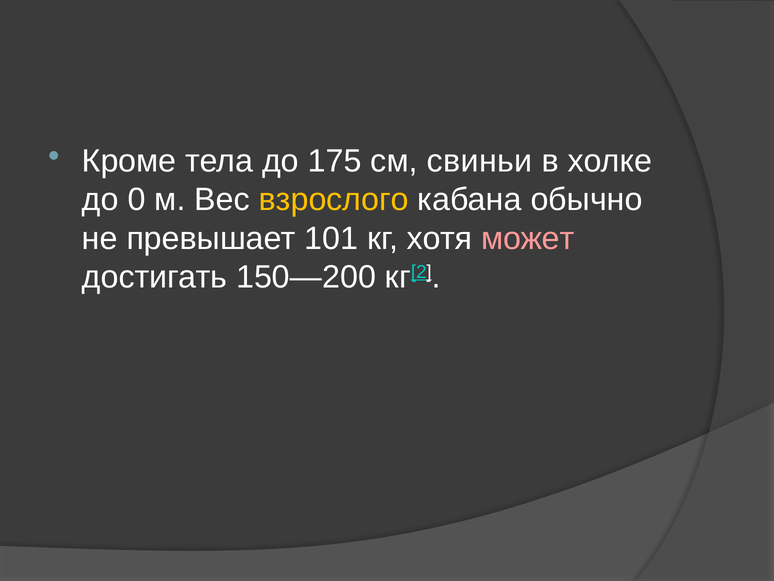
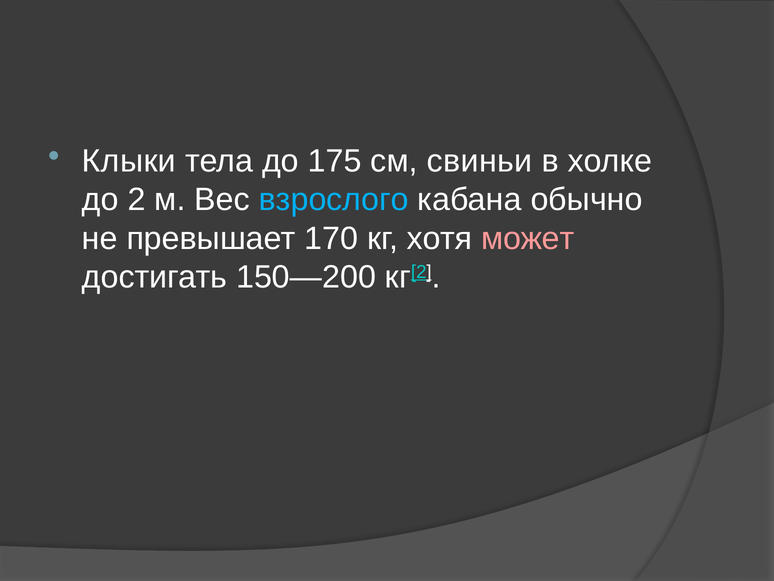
Кроме: Кроме -> Клыки
0: 0 -> 2
взрослого colour: yellow -> light blue
101: 101 -> 170
